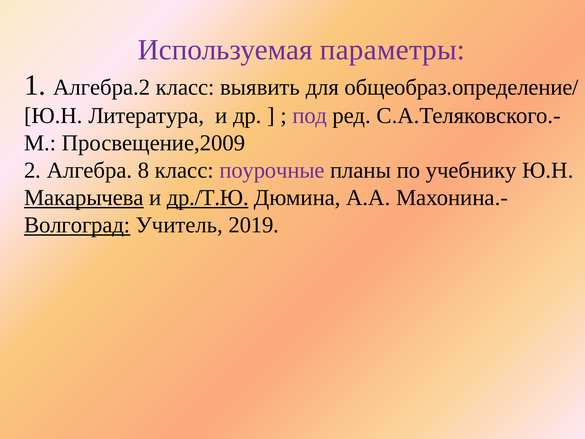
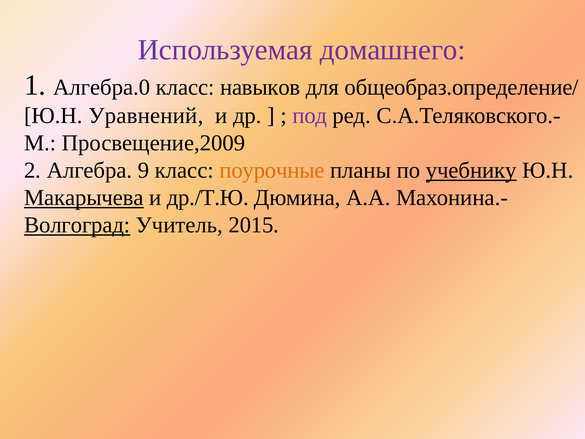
параметры: параметры -> домашнего
Алгебра.2: Алгебра.2 -> Алгебра.0
выявить: выявить -> навыков
Литература: Литература -> Уравнений
8: 8 -> 9
поурочные colour: purple -> orange
учебнику underline: none -> present
др./Т.Ю underline: present -> none
2019: 2019 -> 2015
